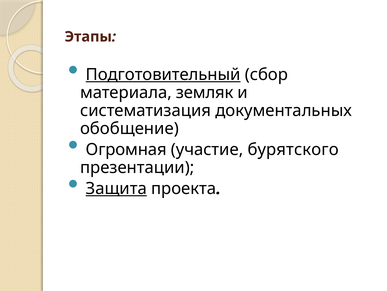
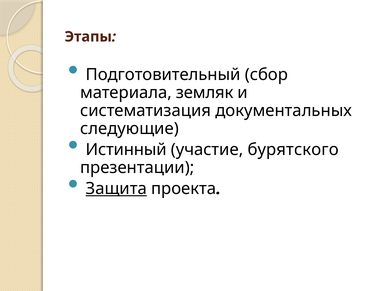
Подготовительный underline: present -> none
обобщение: обобщение -> следующие
Огромная: Огромная -> Истинный
